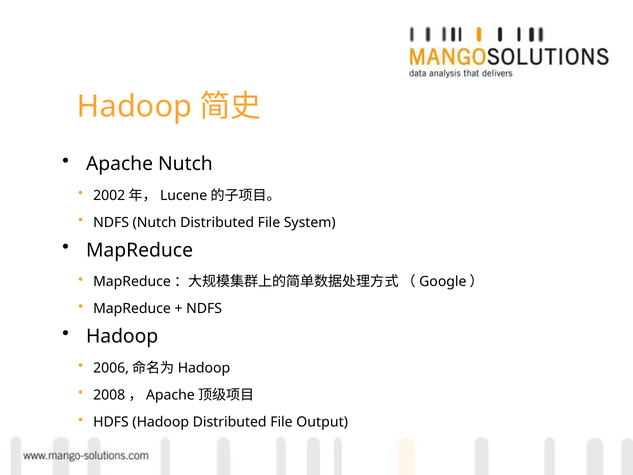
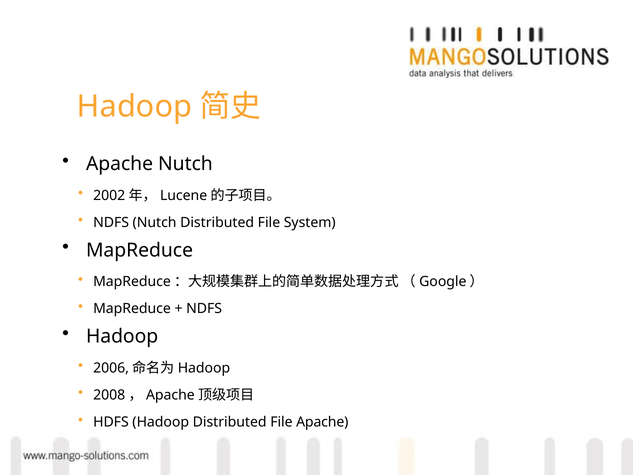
File Output: Output -> Apache
